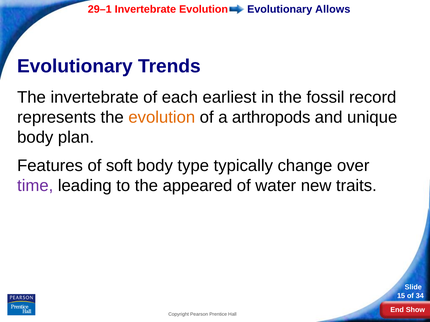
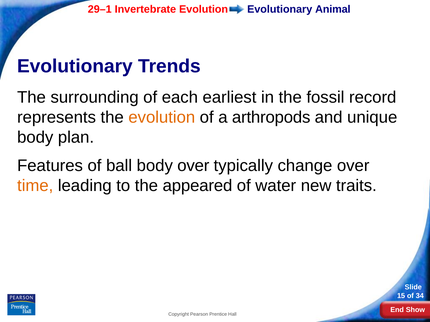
Allows: Allows -> Animal
The invertebrate: invertebrate -> surrounding
soft: soft -> ball
body type: type -> over
time colour: purple -> orange
